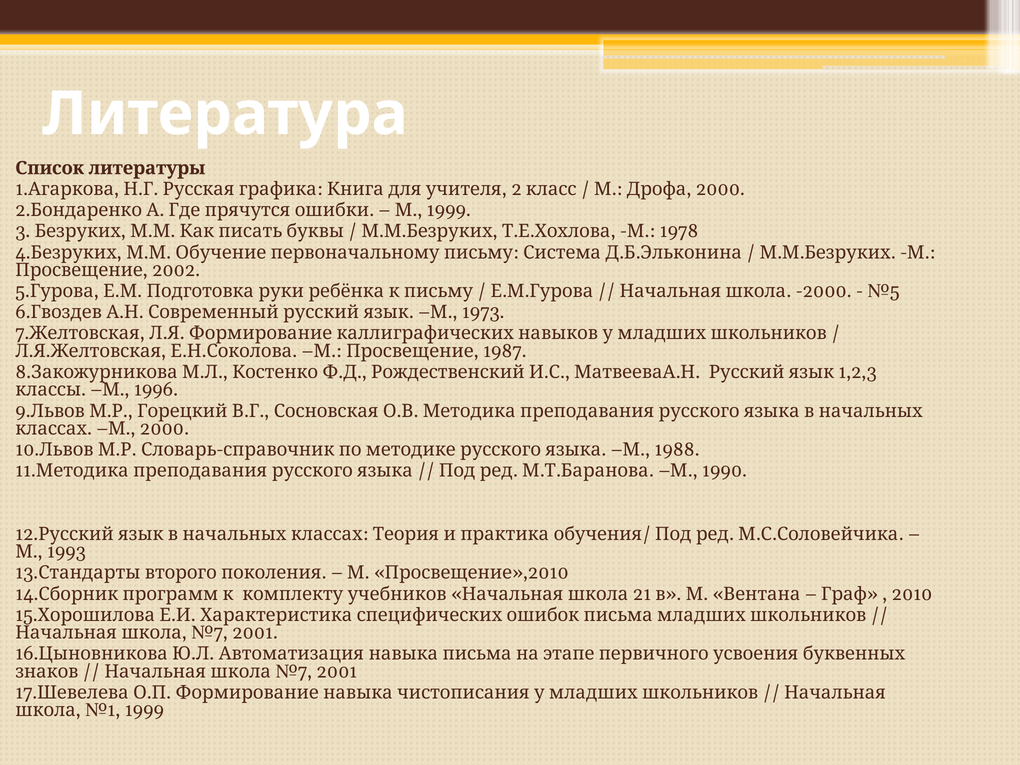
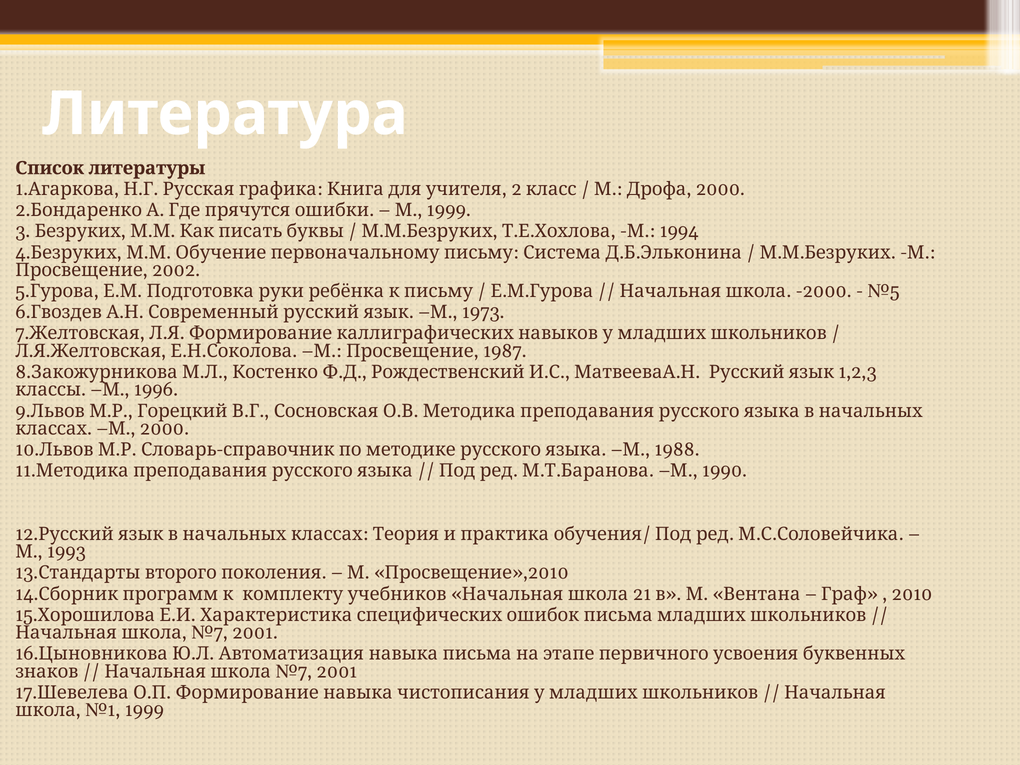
1978: 1978 -> 1994
